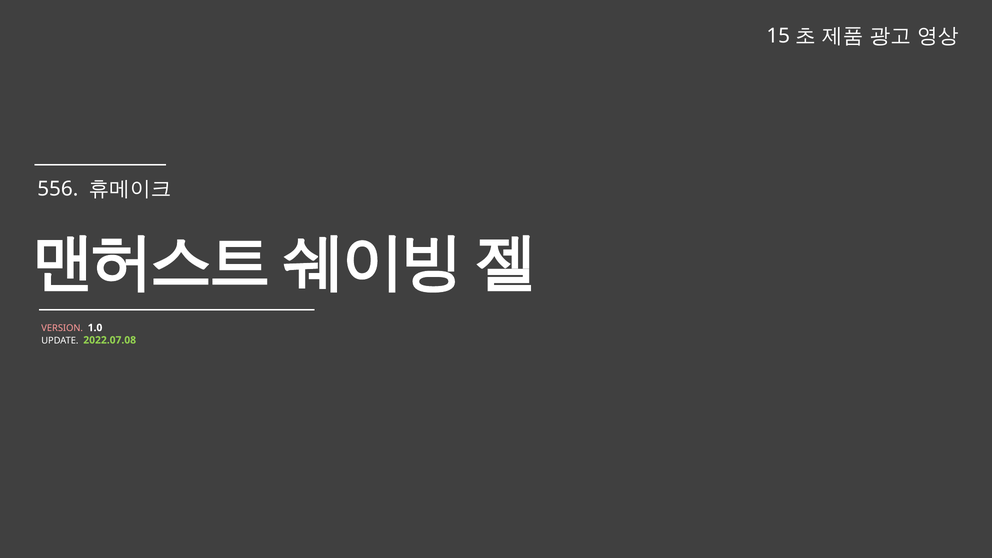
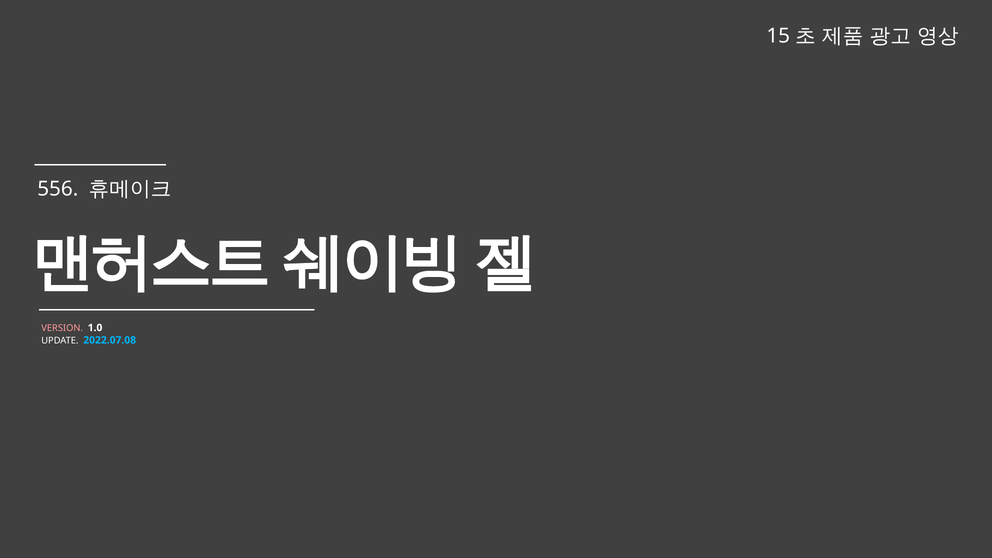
2022.07.08 colour: light green -> light blue
